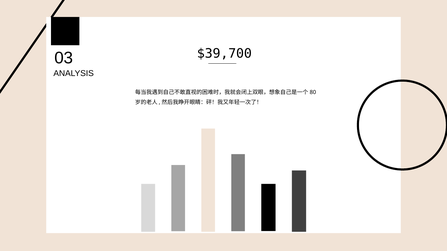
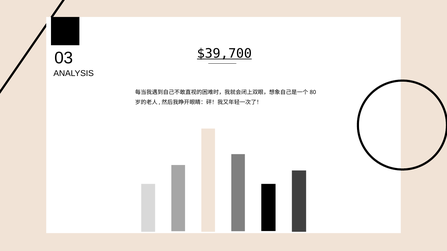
$39,700 underline: none -> present
